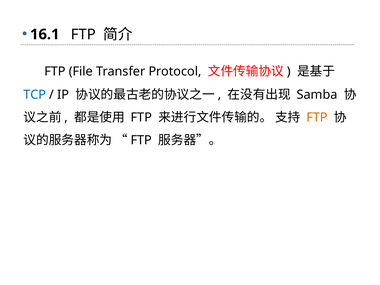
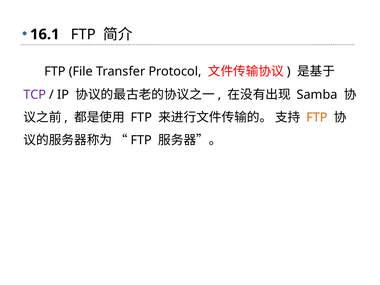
TCP colour: blue -> purple
